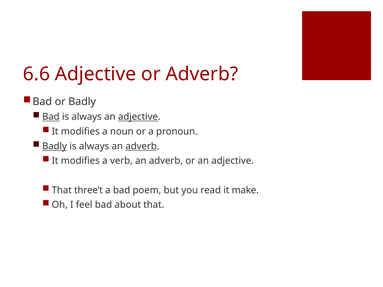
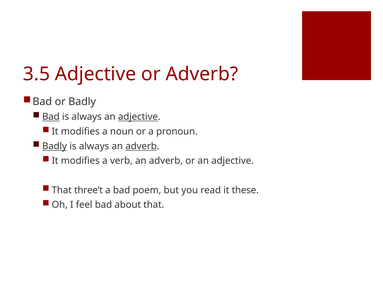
6.6: 6.6 -> 3.5
make: make -> these
